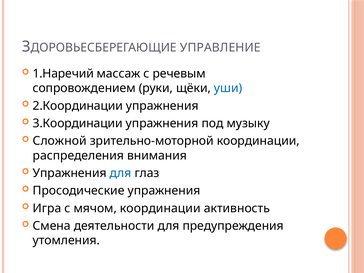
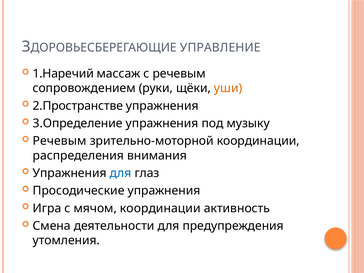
уши colour: blue -> orange
2.Координации: 2.Координации -> 2.Пространстве
3.Координации: 3.Координации -> 3.Определение
Сложной at (60, 141): Сложной -> Речевым
